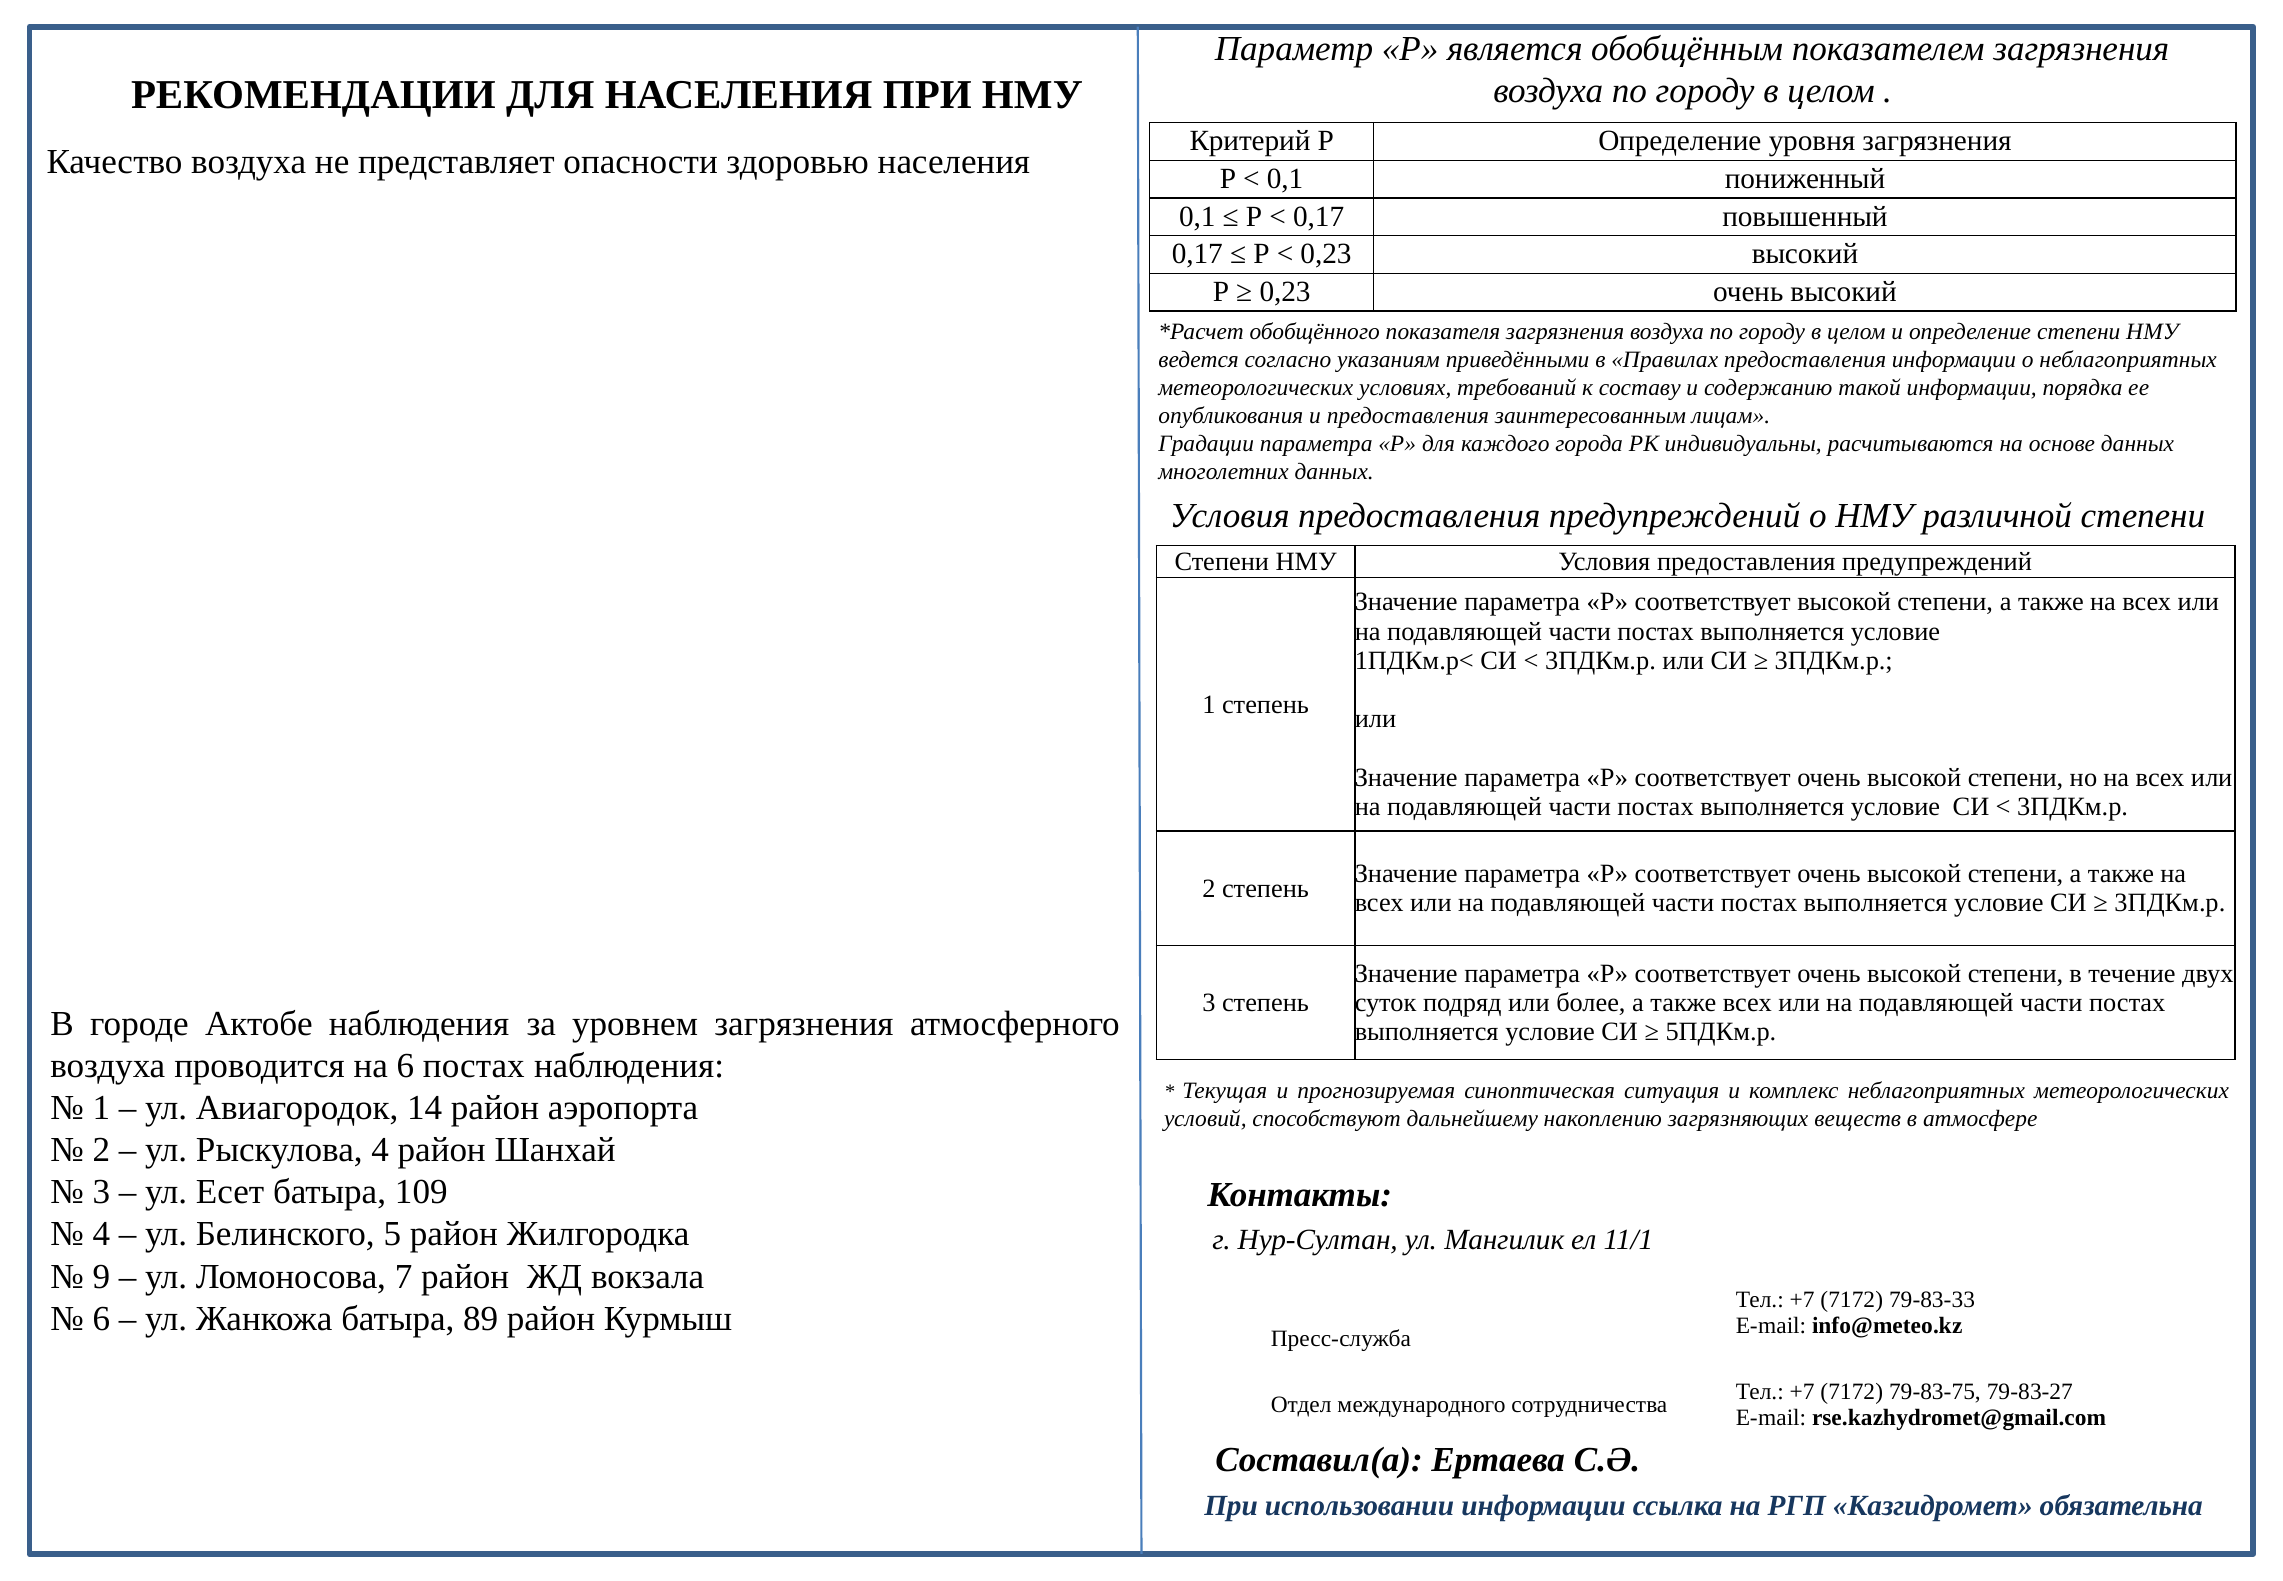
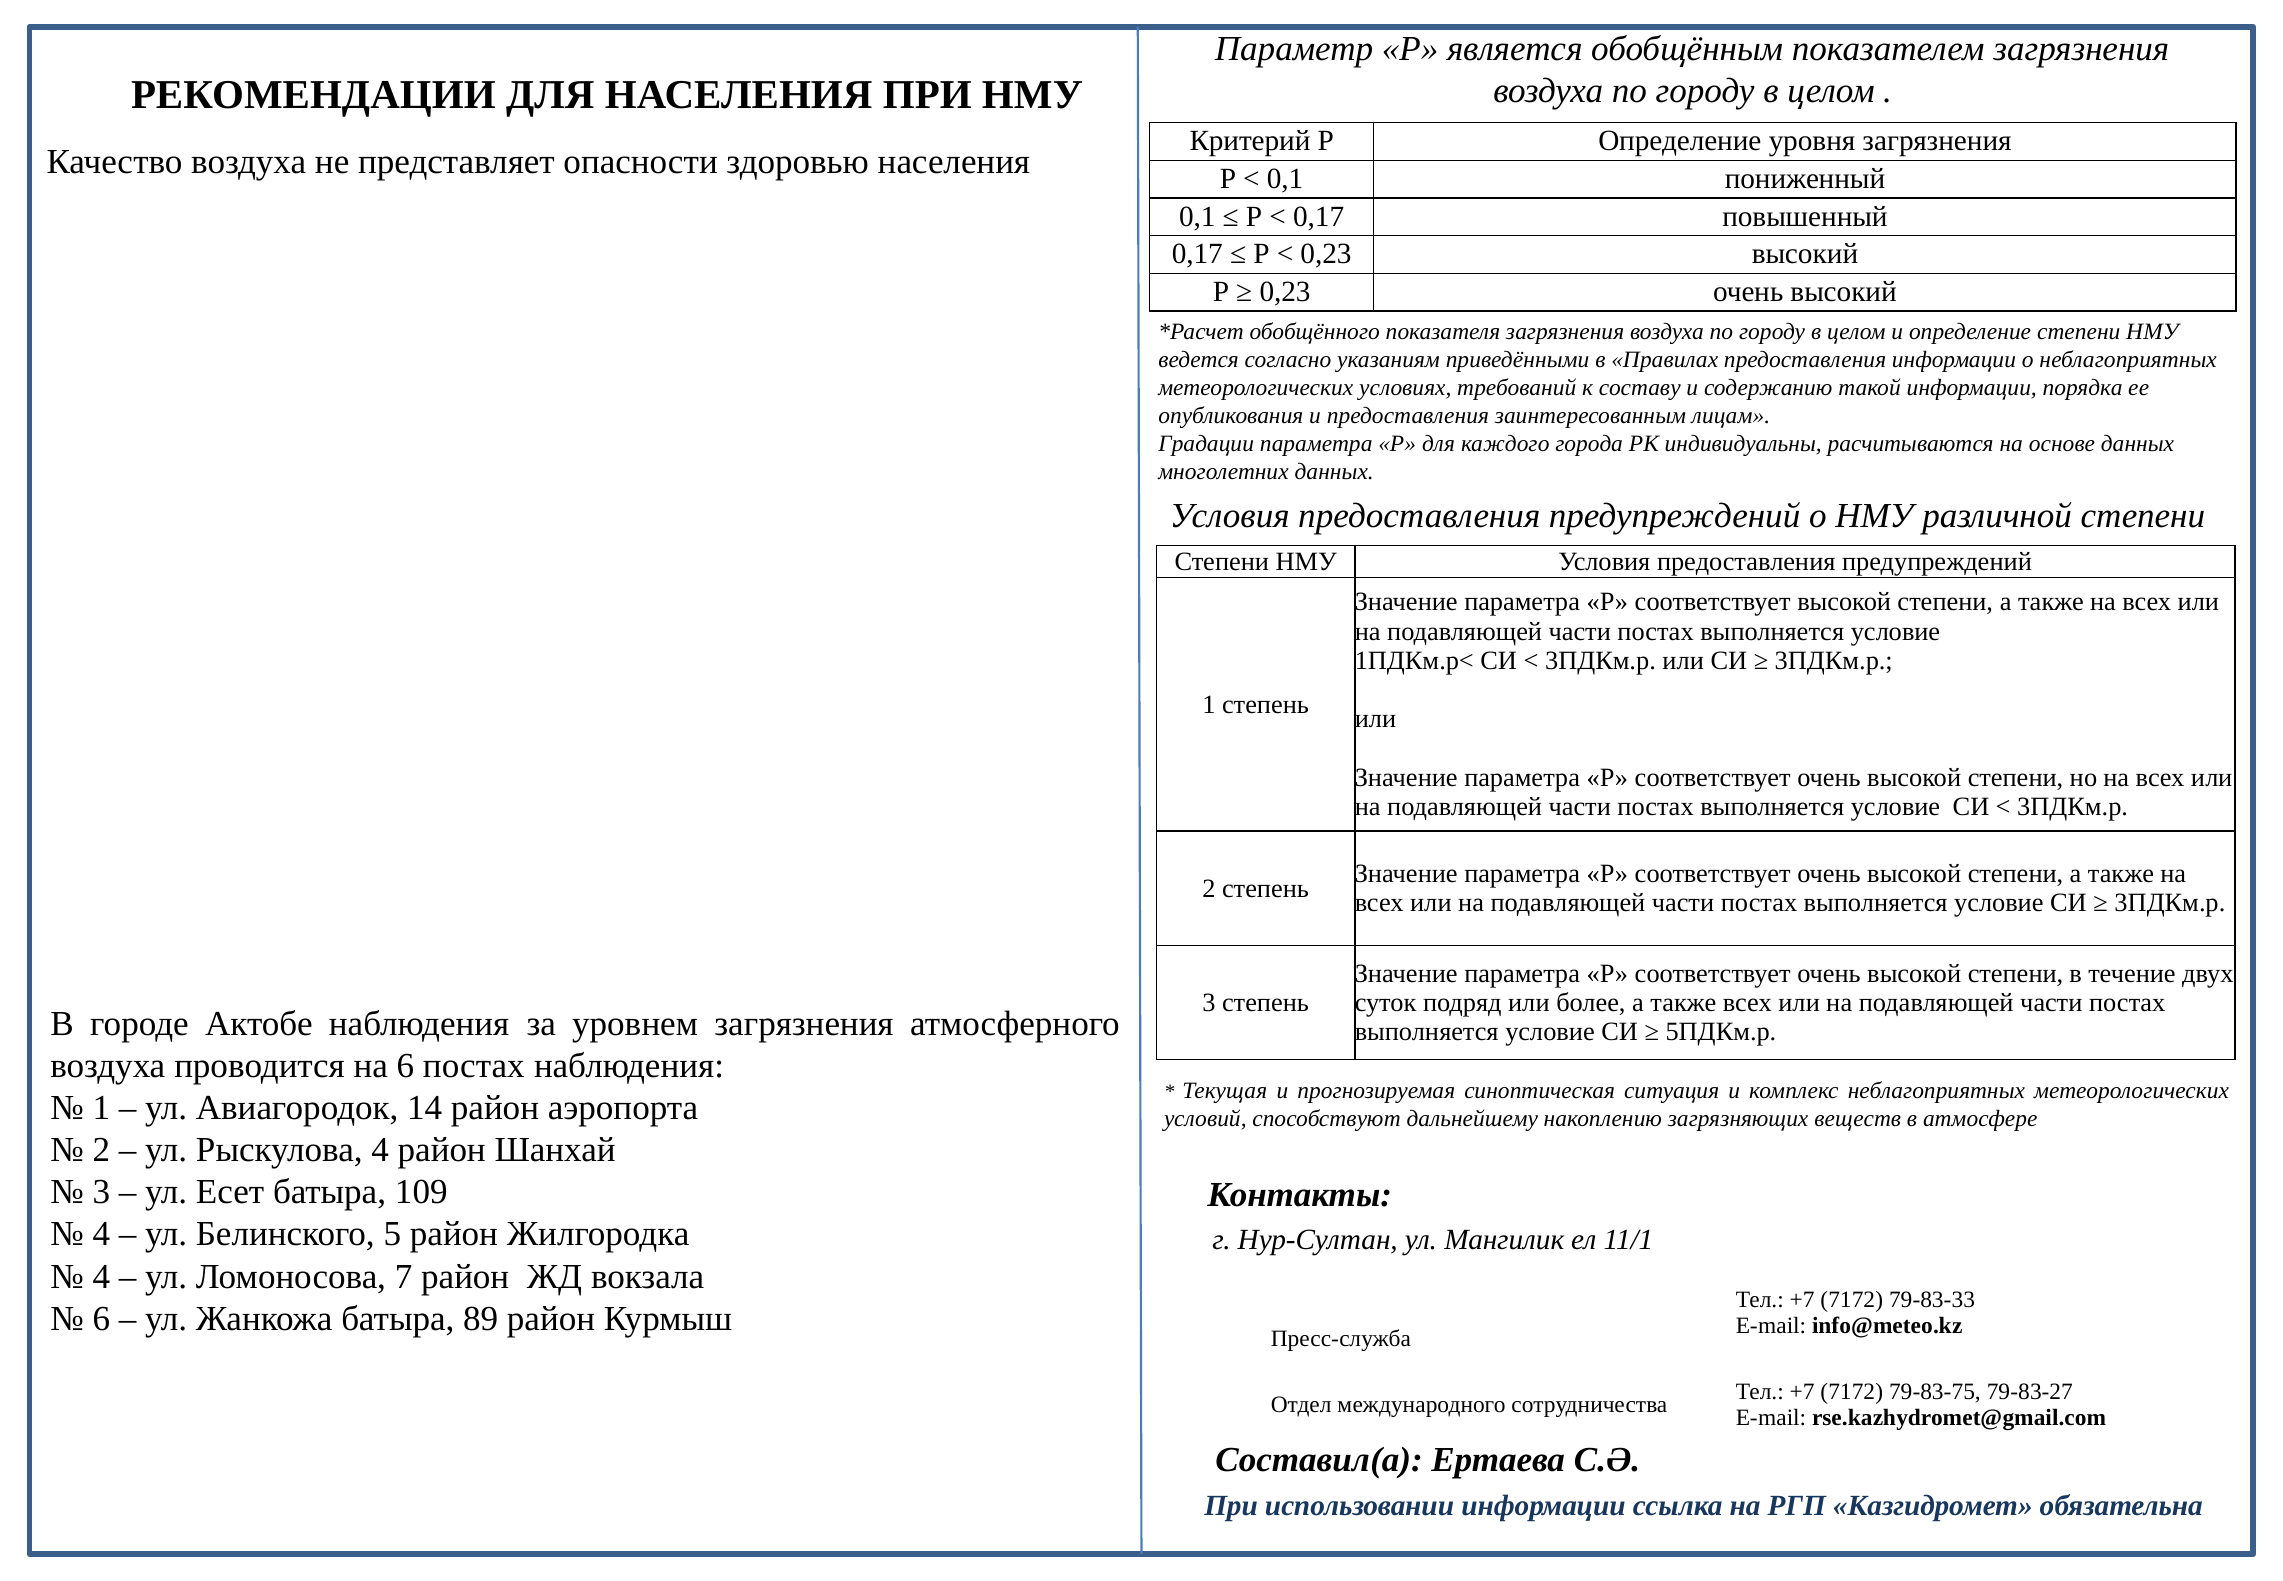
9 at (101, 1276): 9 -> 4
